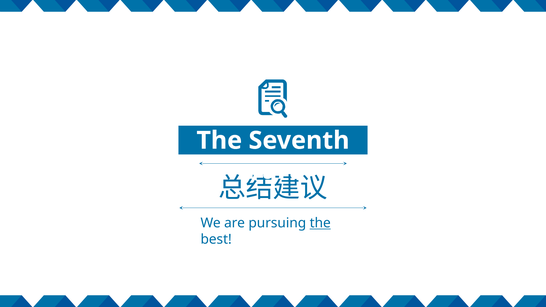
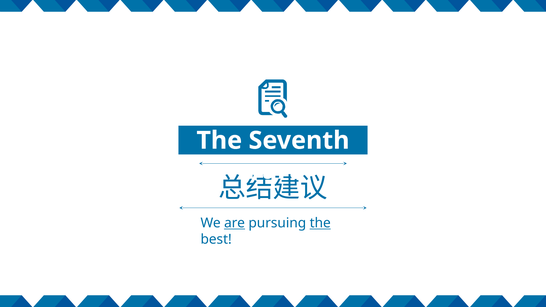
are underline: none -> present
